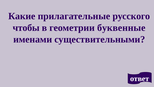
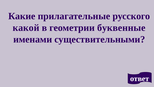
чтобы: чтобы -> какой
